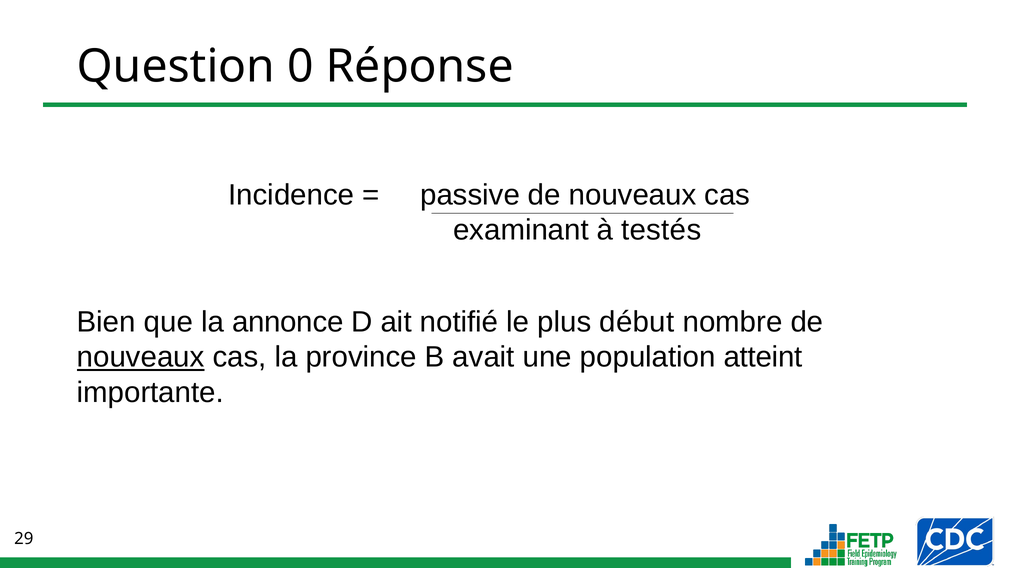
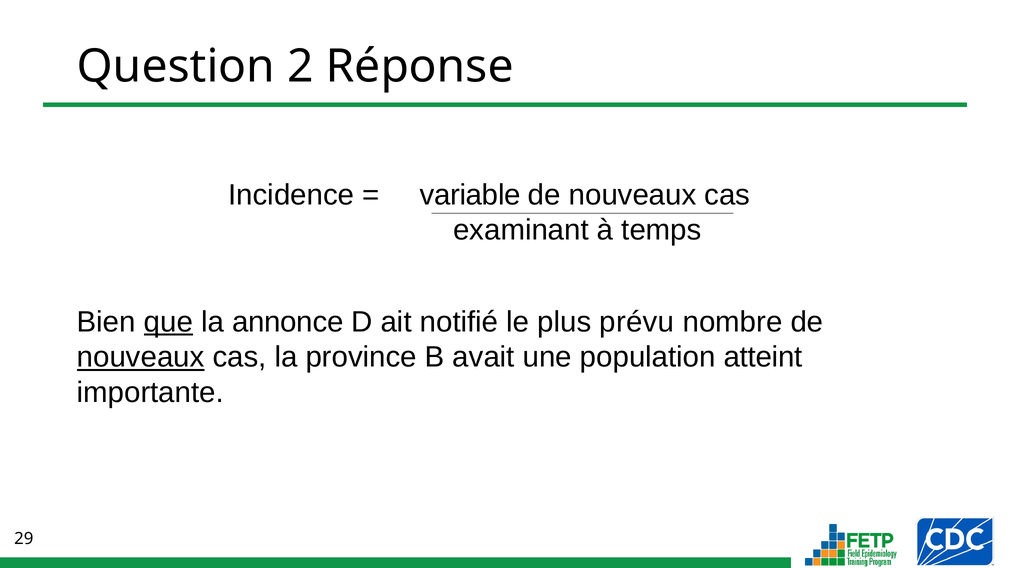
0: 0 -> 2
passive: passive -> variable
testés: testés -> temps
que underline: none -> present
début: début -> prévu
